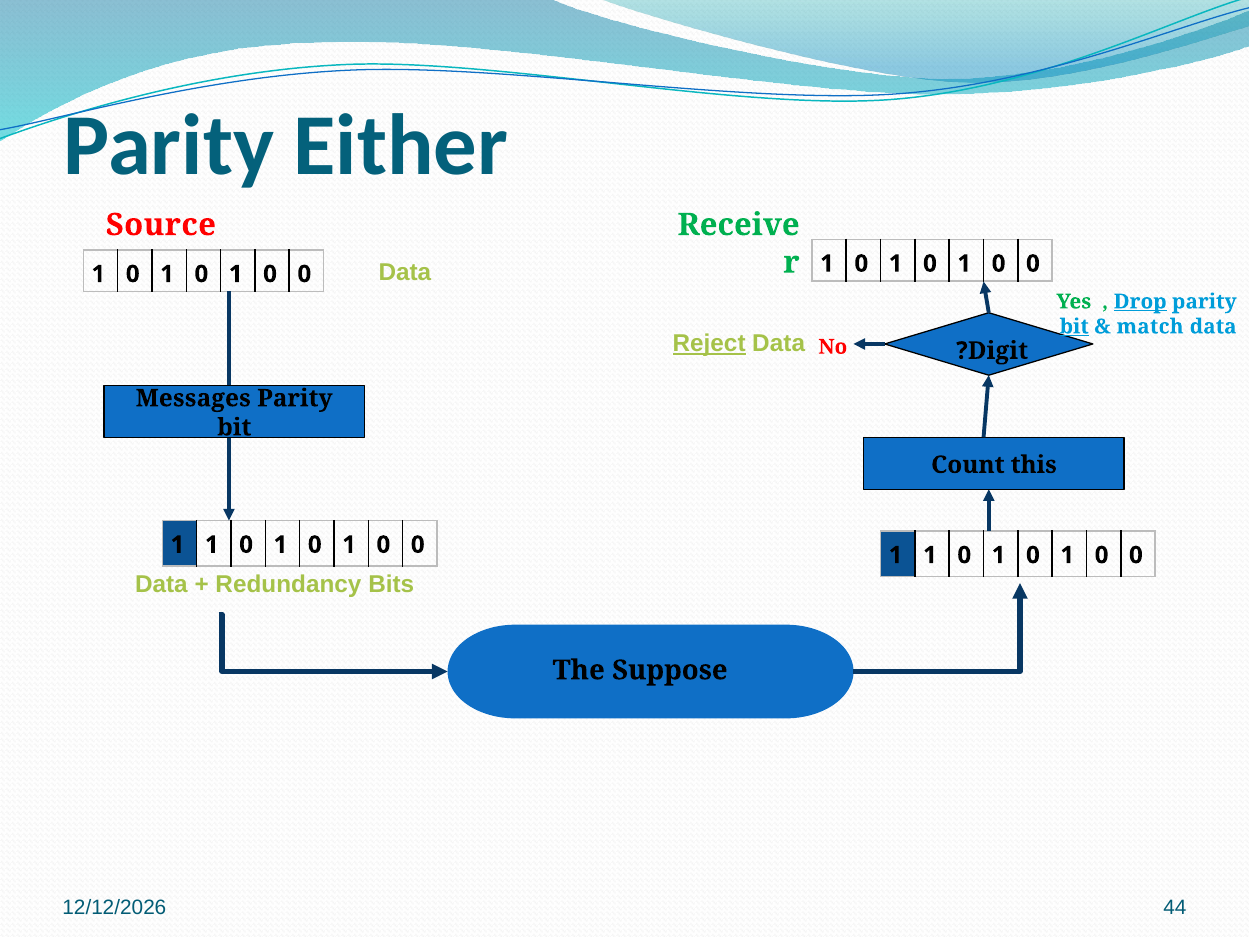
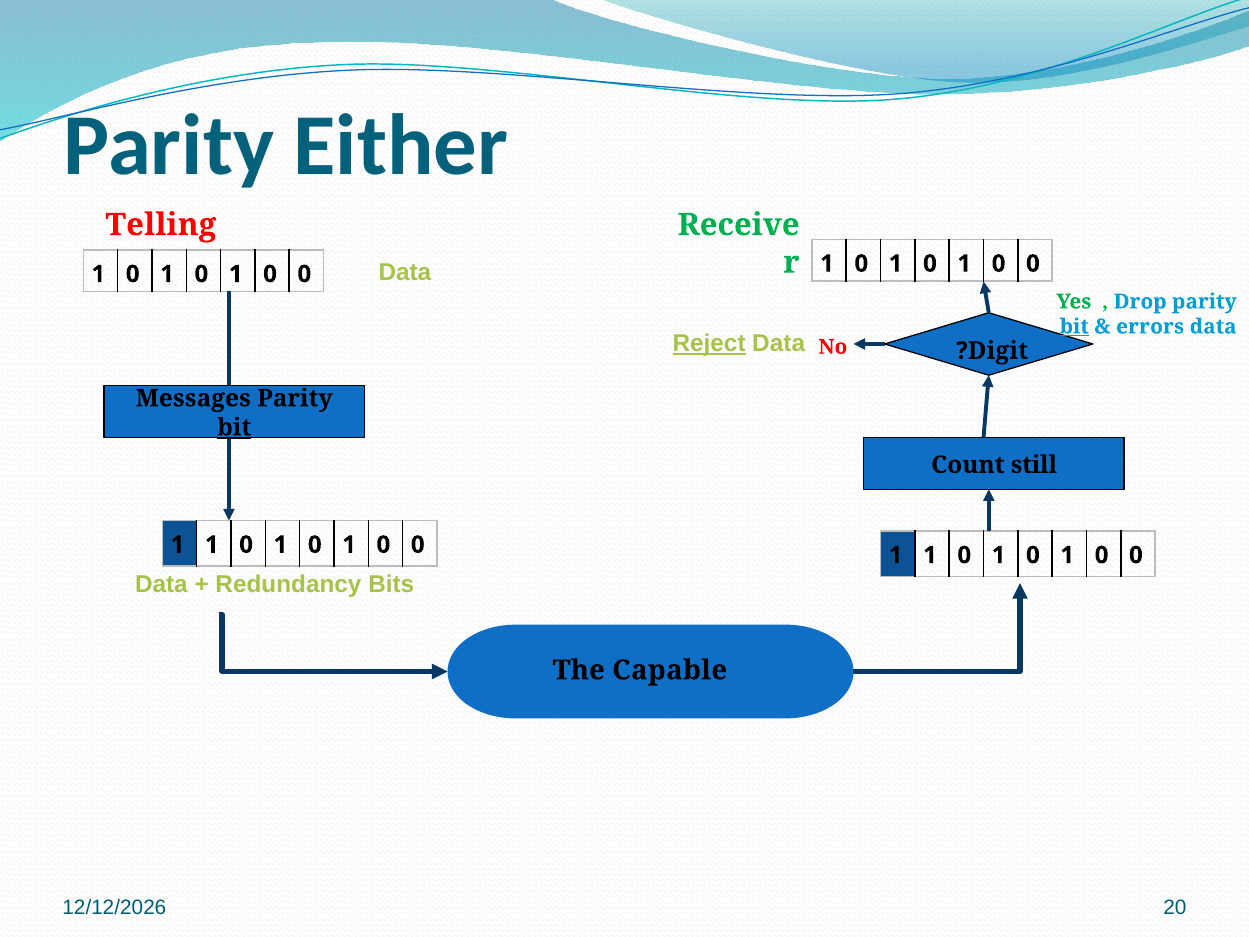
Source: Source -> Telling
Drop underline: present -> none
match: match -> errors
bit at (234, 427) underline: none -> present
this: this -> still
Suppose: Suppose -> Capable
44: 44 -> 20
